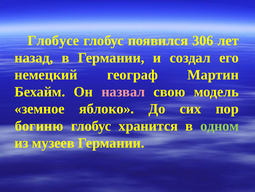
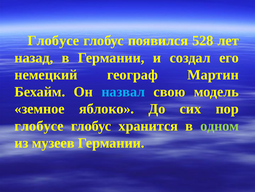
306: 306 -> 528
назвал colour: pink -> light blue
богиню at (39, 125): богиню -> глобусе
